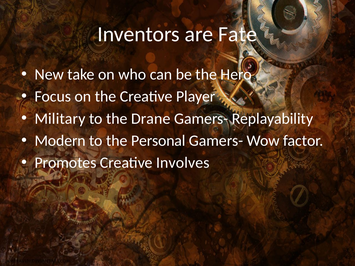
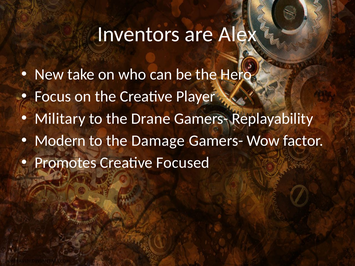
Fate: Fate -> Alex
Personal: Personal -> Damage
Involves: Involves -> Focused
